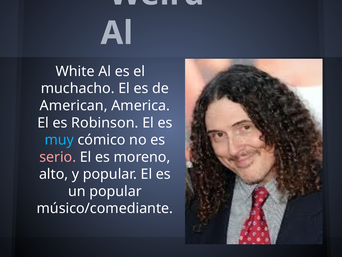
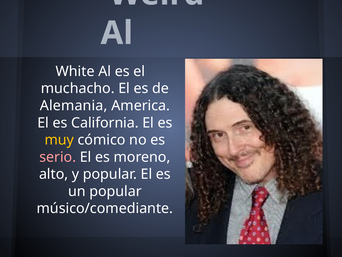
American: American -> Alemania
Robinson: Robinson -> California
muy colour: light blue -> yellow
